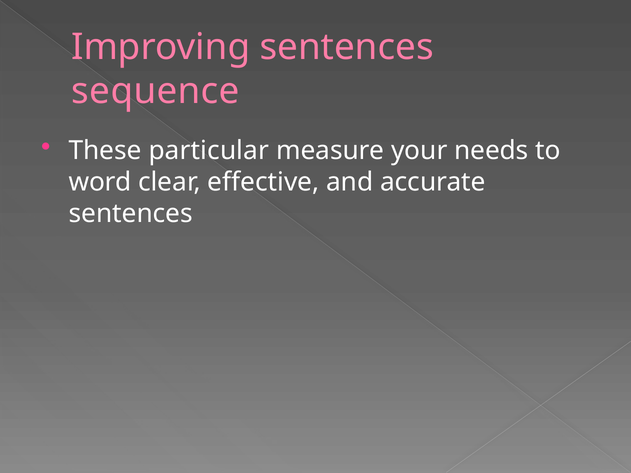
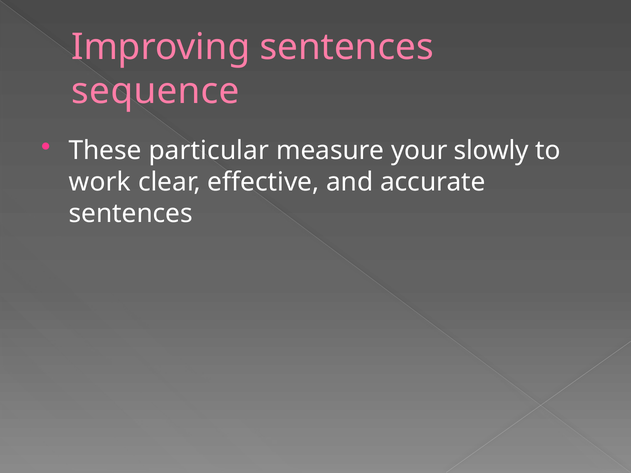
needs: needs -> slowly
word: word -> work
